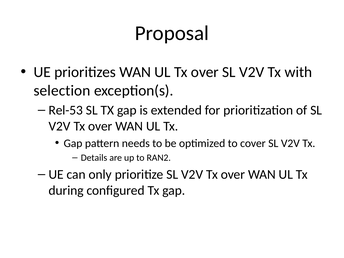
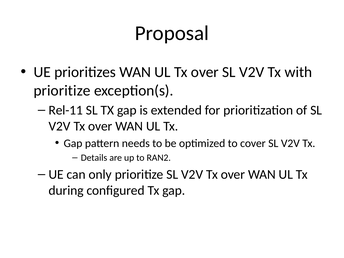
selection at (62, 91): selection -> prioritize
Rel-53: Rel-53 -> Rel-11
